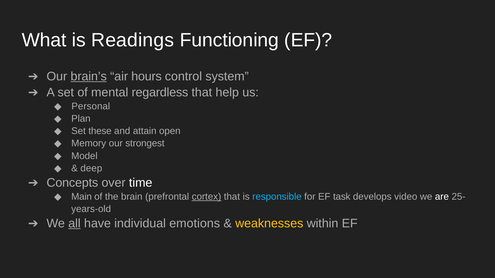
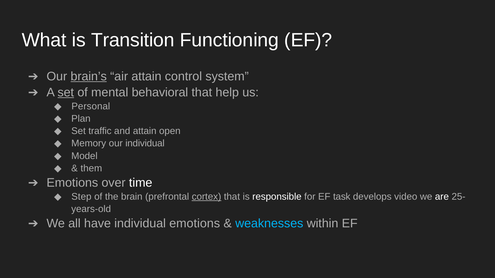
Readings: Readings -> Transition
air hours: hours -> attain
set at (66, 92) underline: none -> present
regardless: regardless -> behavioral
these: these -> traffic
our strongest: strongest -> individual
deep: deep -> them
Concepts at (72, 183): Concepts -> Emotions
Main: Main -> Step
responsible colour: light blue -> white
all underline: present -> none
weaknesses colour: yellow -> light blue
